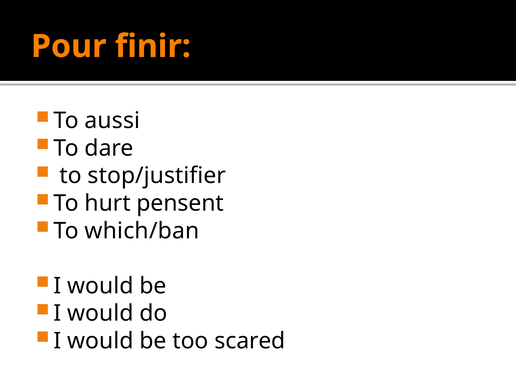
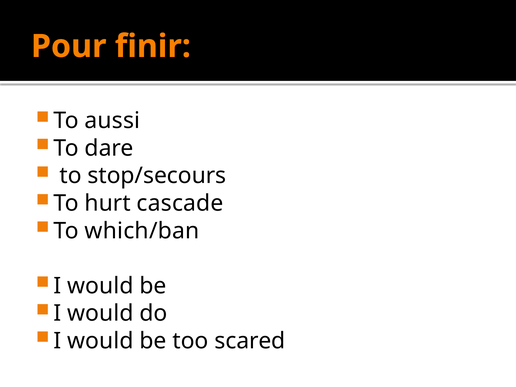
stop/justifier: stop/justifier -> stop/secours
pensent: pensent -> cascade
